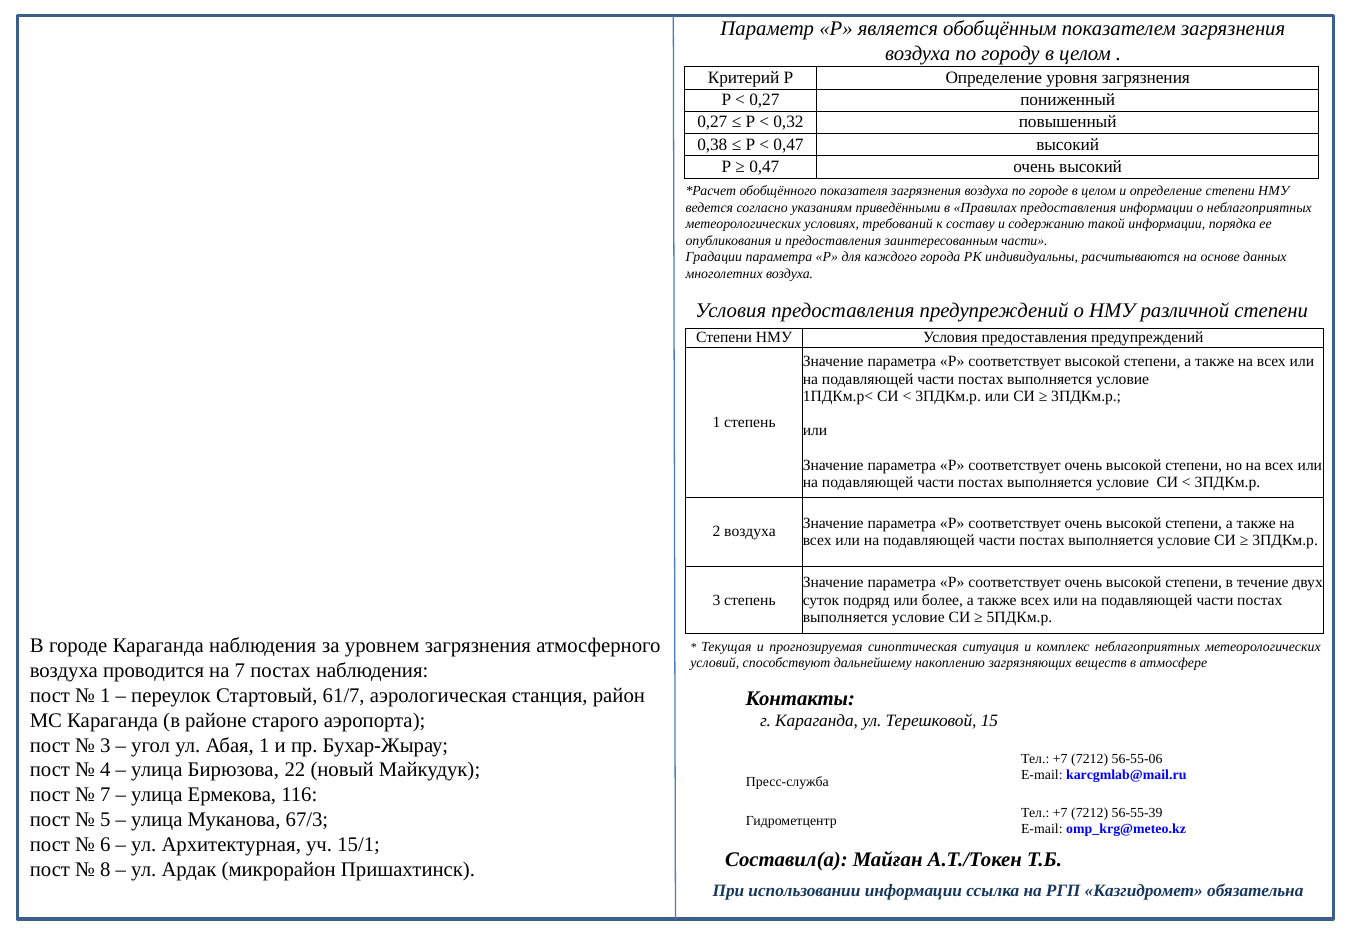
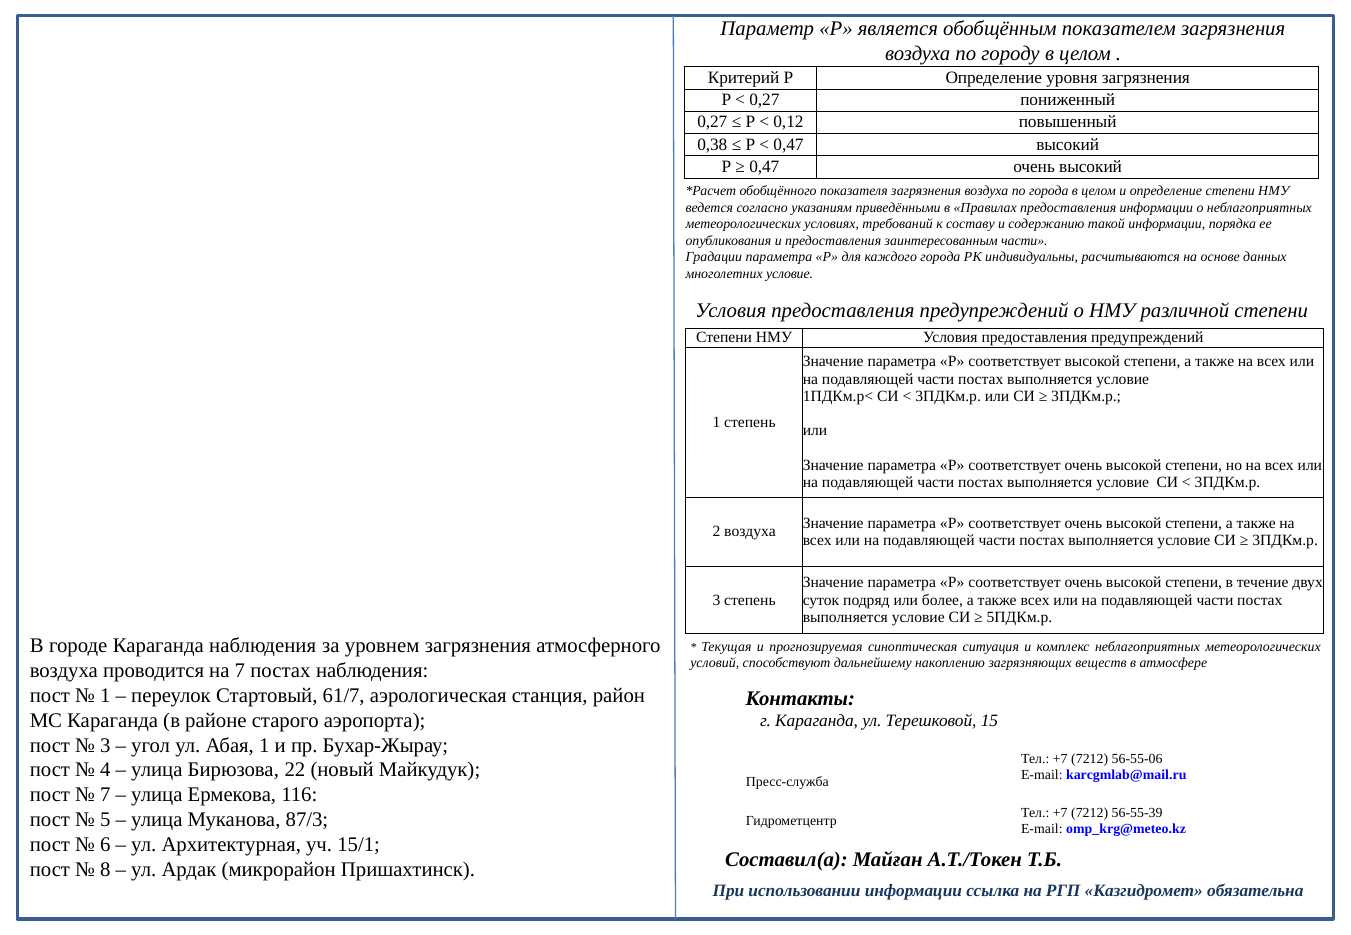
0,32: 0,32 -> 0,12
по городе: городе -> города
многолетних воздуха: воздуха -> условие
67/3: 67/3 -> 87/3
